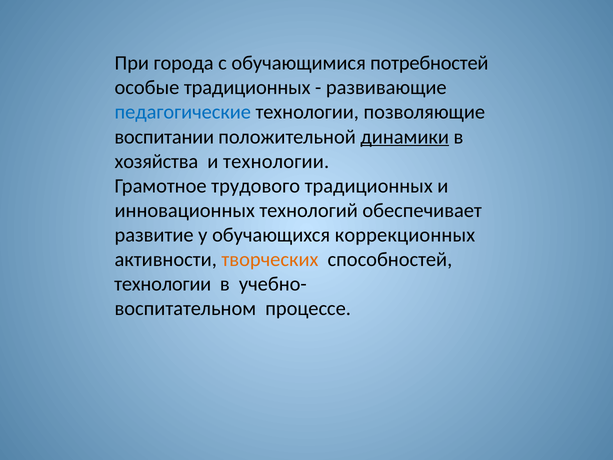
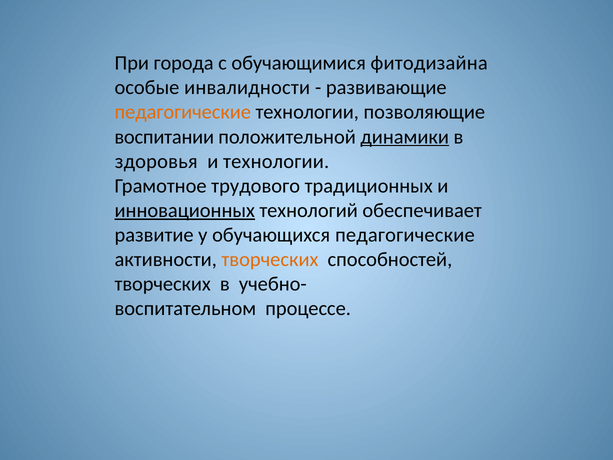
потребностей: потребностей -> фитодизайна
особые традиционных: традиционных -> инвалидности
педагогические at (183, 112) colour: blue -> orange
хозяйства: хозяйства -> здоровья
инновационных underline: none -> present
обучающихся коррекционных: коррекционных -> педагогические
технологии at (163, 284): технологии -> творческих
